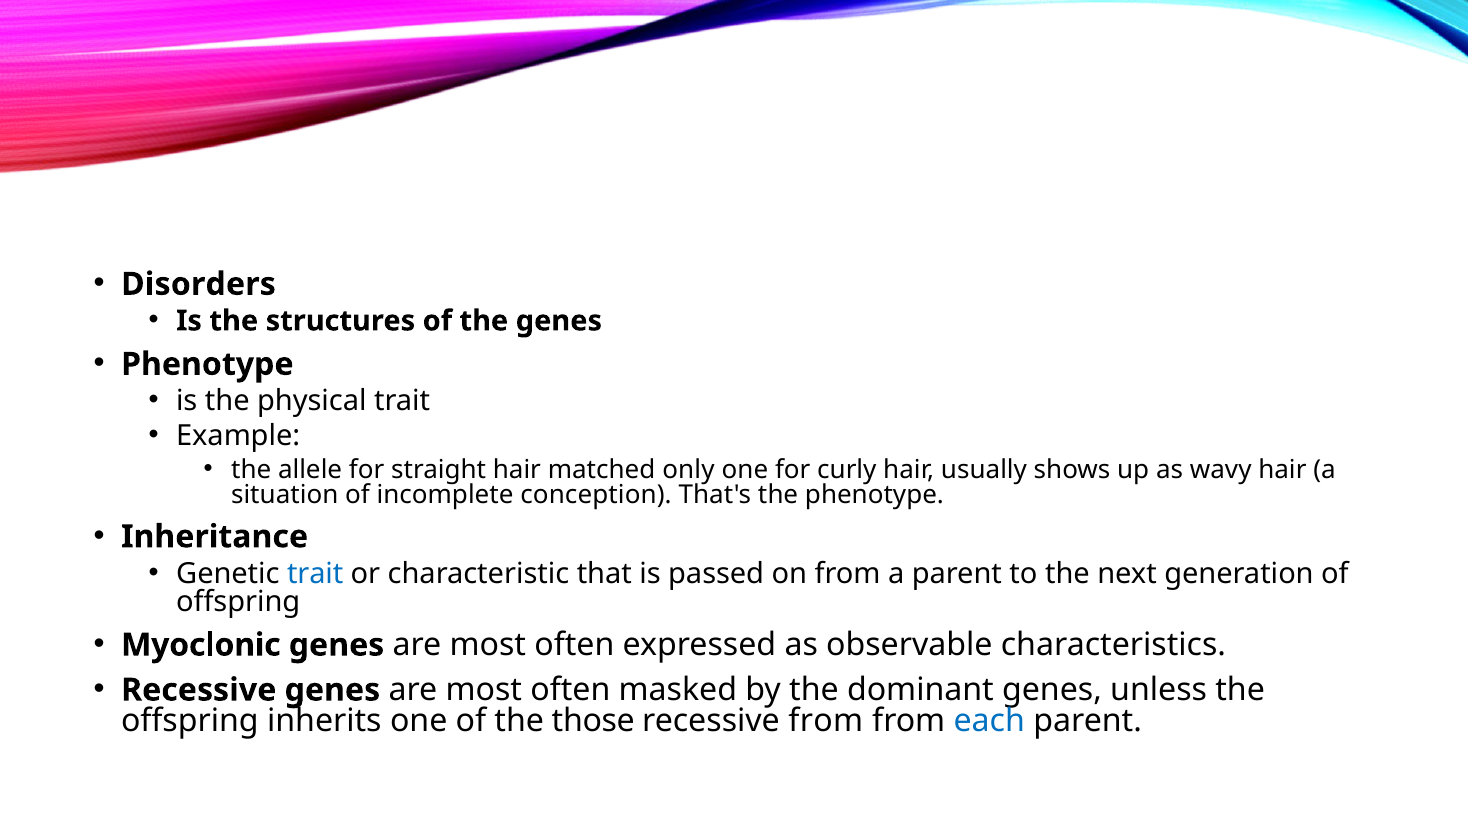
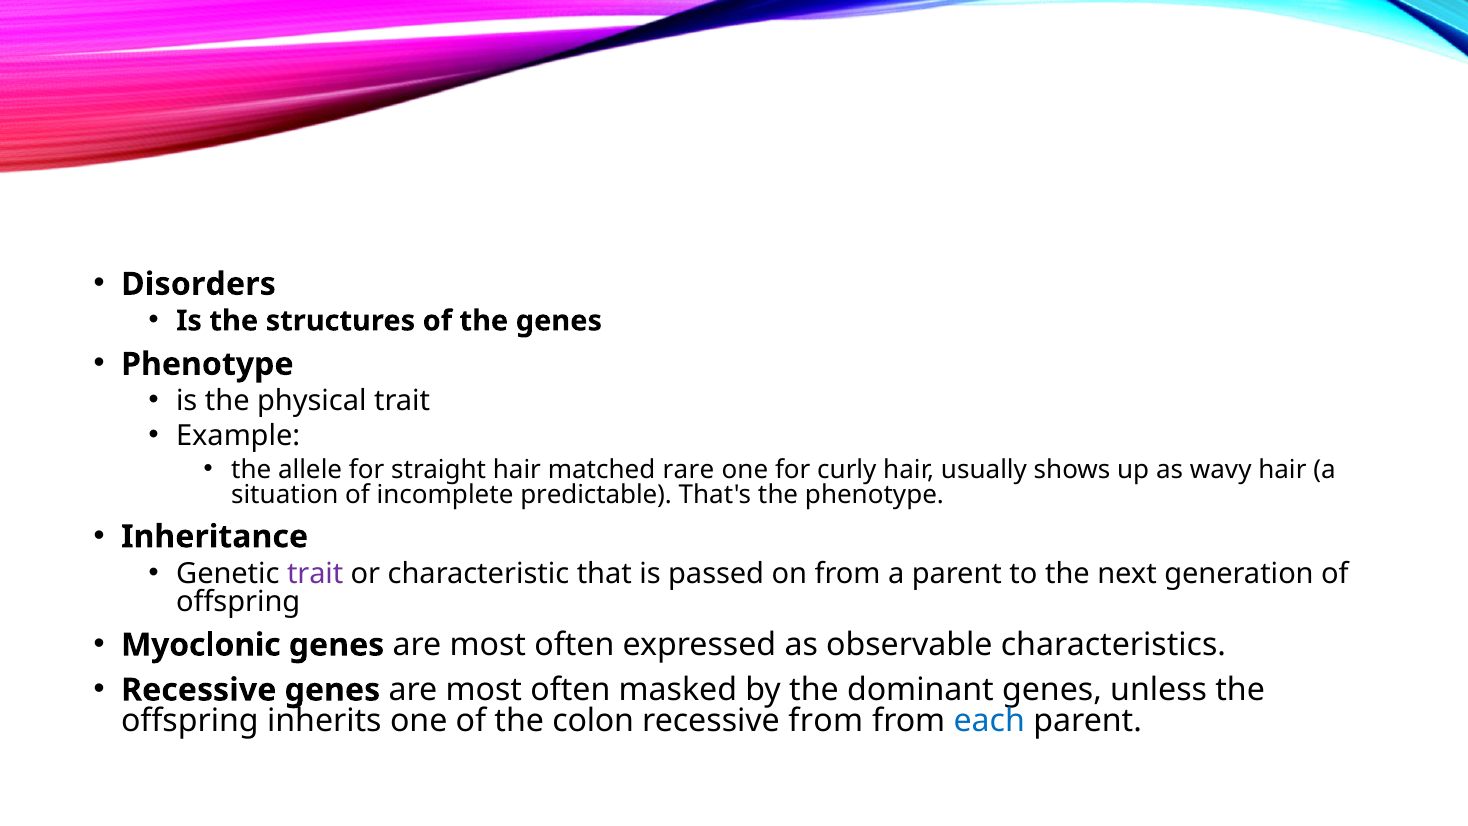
only: only -> rare
conception: conception -> predictable
trait at (315, 573) colour: blue -> purple
those: those -> colon
